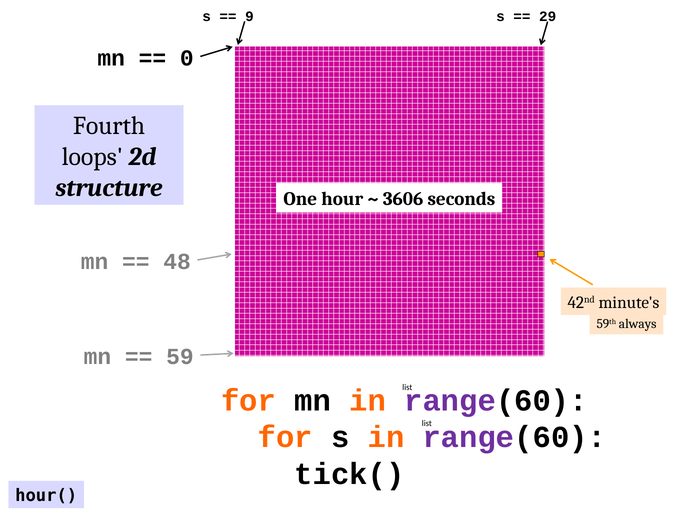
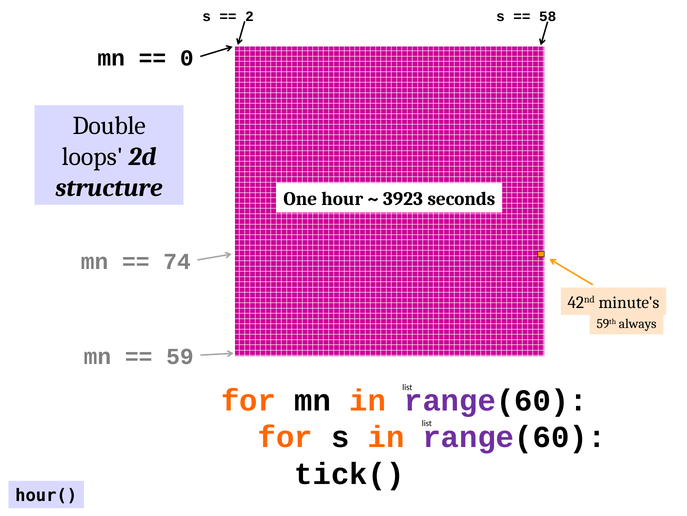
9: 9 -> 2
29: 29 -> 58
Fourth: Fourth -> Double
3606: 3606 -> 3923
48: 48 -> 74
